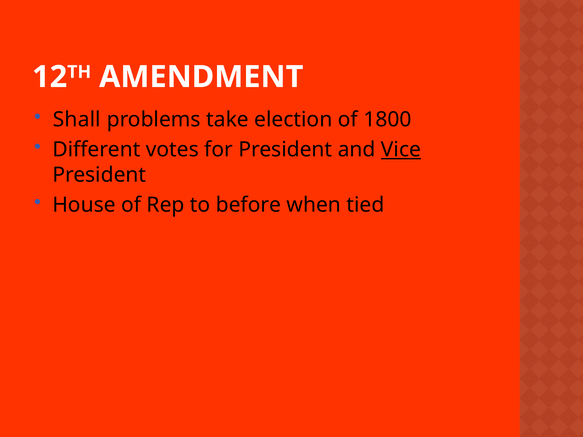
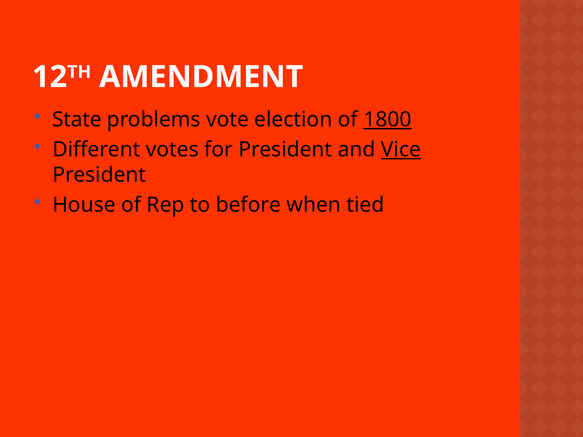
Shall: Shall -> State
take: take -> vote
1800 underline: none -> present
